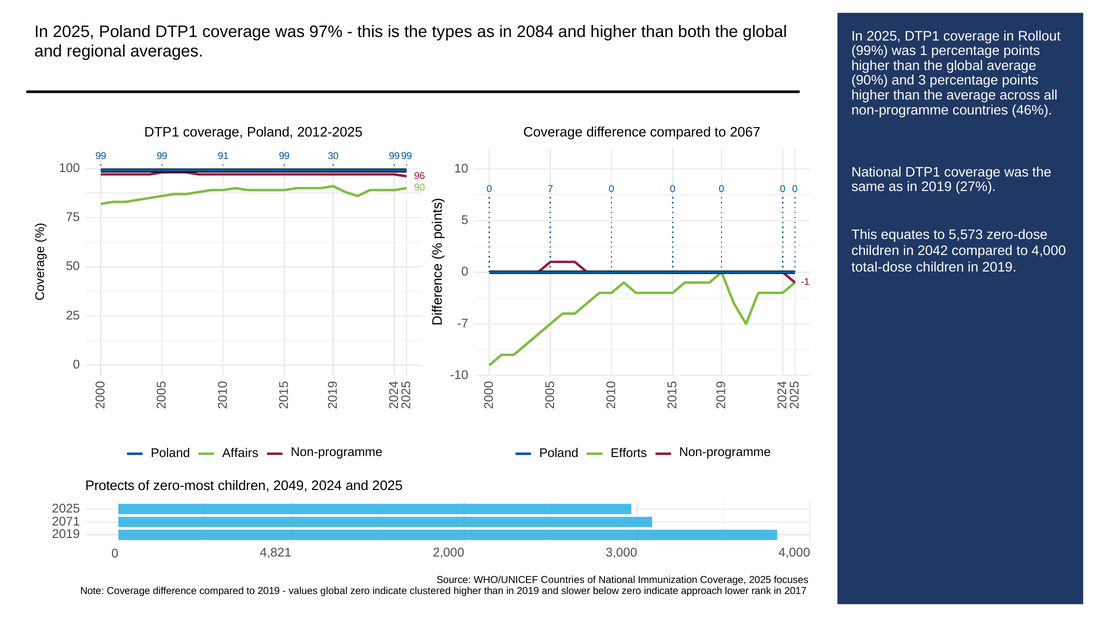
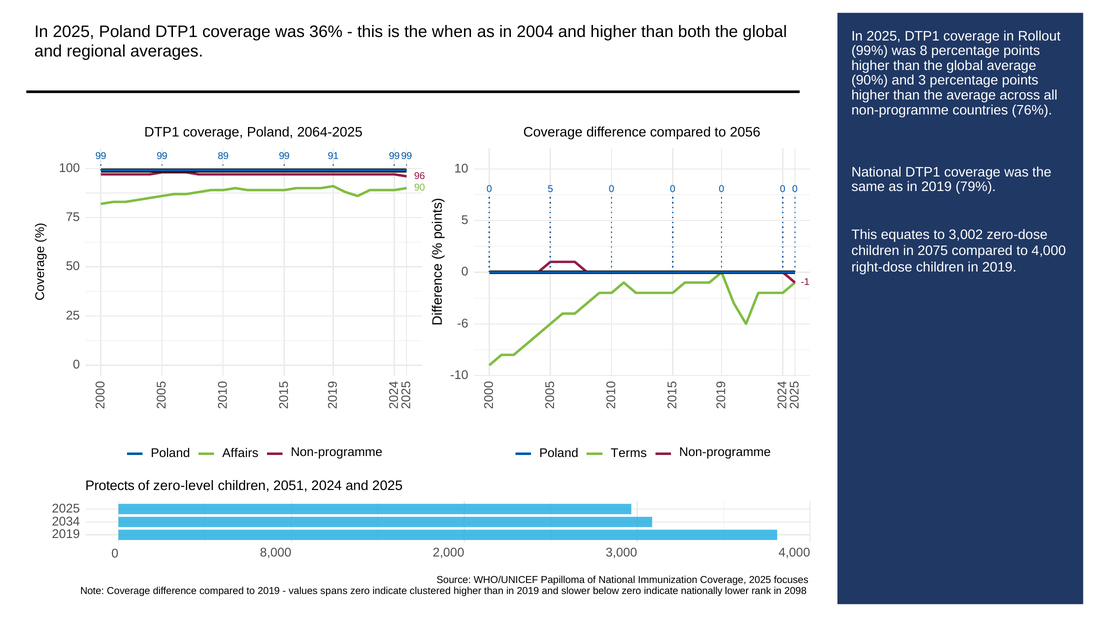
97%: 97% -> 36%
types: types -> when
2084: 2084 -> 2004
was 1: 1 -> 8
46%: 46% -> 76%
2012-2025: 2012-2025 -> 2064-2025
2067: 2067 -> 2056
91: 91 -> 89
30: 30 -> 91
27%: 27% -> 79%
7 at (550, 189): 7 -> 5
5,573: 5,573 -> 3,002
2042: 2042 -> 2075
total-dose: total-dose -> right-dose
-7: -7 -> -6
Efforts: Efforts -> Terms
zero-most: zero-most -> zero-level
2049: 2049 -> 2051
2071: 2071 -> 2034
4,821: 4,821 -> 8,000
WHO/UNICEF Countries: Countries -> Papilloma
values global: global -> spans
approach: approach -> nationally
2017: 2017 -> 2098
